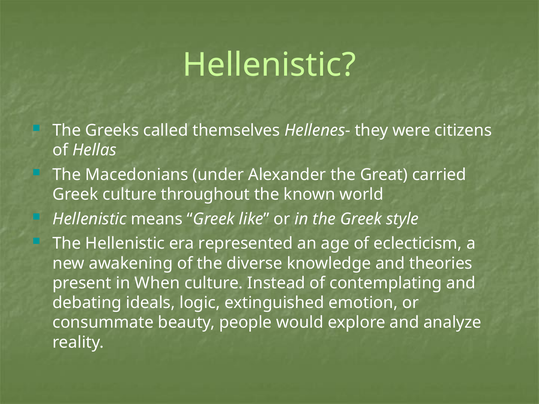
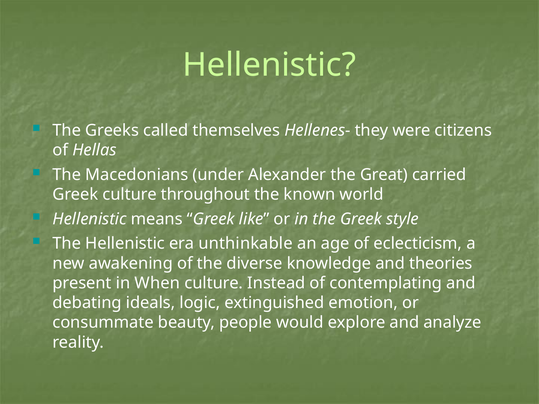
represented: represented -> unthinkable
